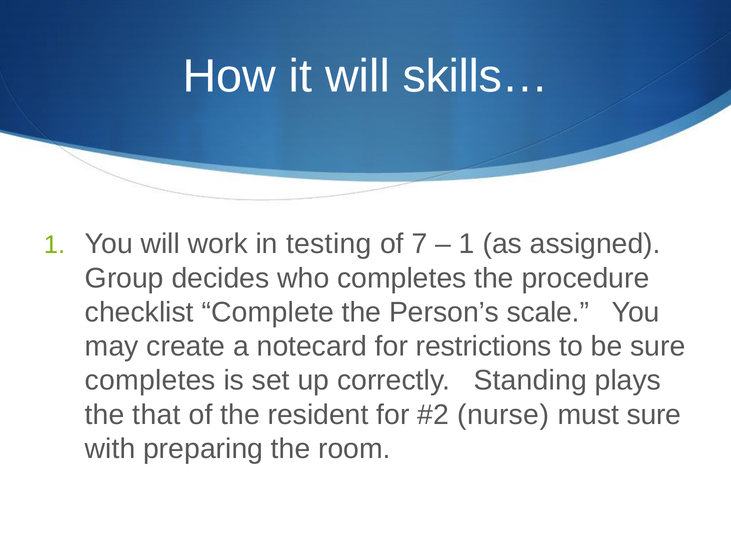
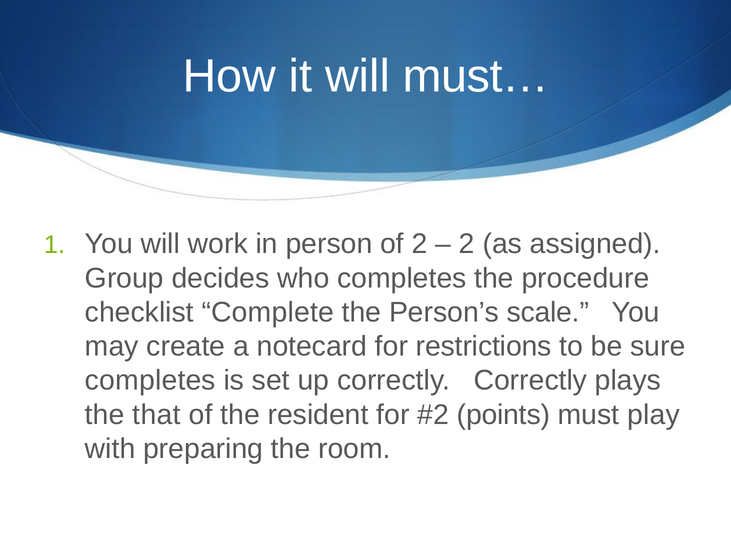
skills…: skills… -> must…
testing: testing -> person
of 7: 7 -> 2
1 at (467, 244): 1 -> 2
correctly Standing: Standing -> Correctly
nurse: nurse -> points
must sure: sure -> play
